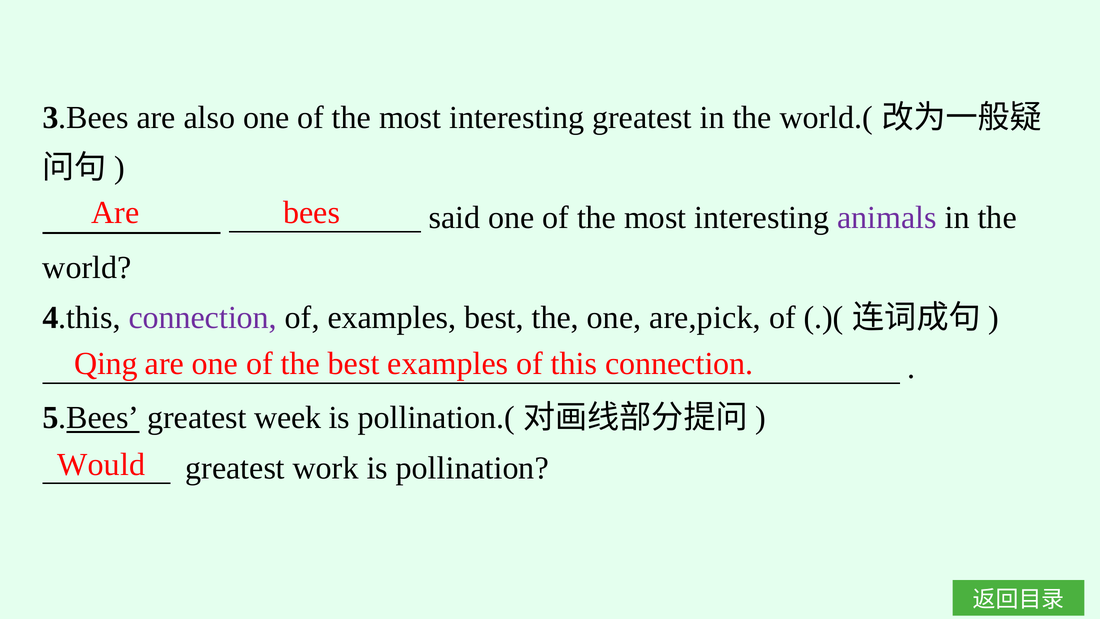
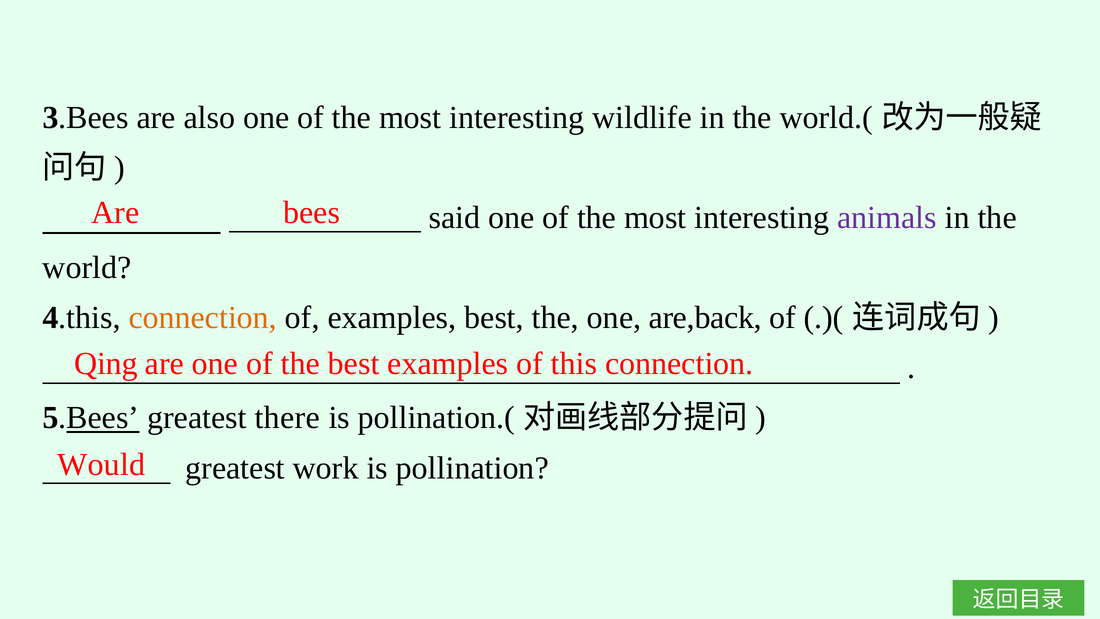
interesting greatest: greatest -> wildlife
connection at (203, 318) colour: purple -> orange
are,pick: are,pick -> are,back
week: week -> there
